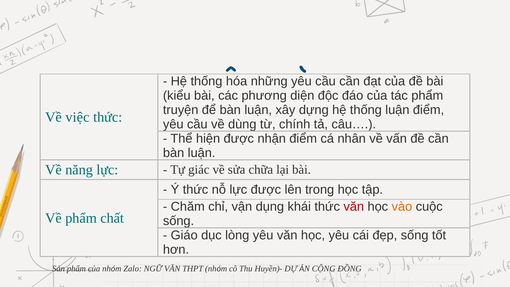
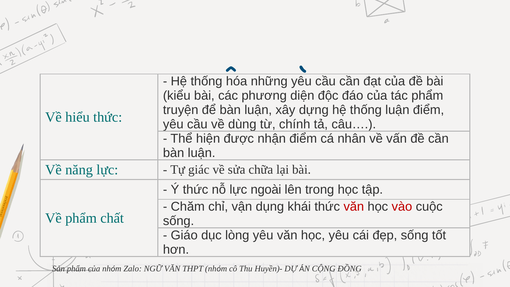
việc: việc -> hiểu
lực được: được -> ngoài
vào colour: orange -> red
